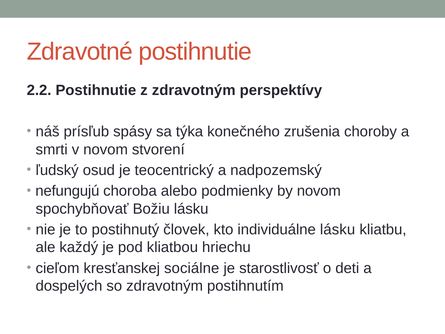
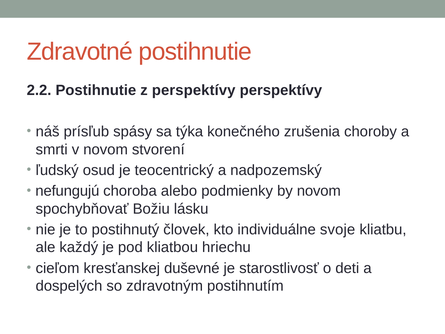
z zdravotným: zdravotným -> perspektívy
individuálne lásku: lásku -> svoje
sociálne: sociálne -> duševné
